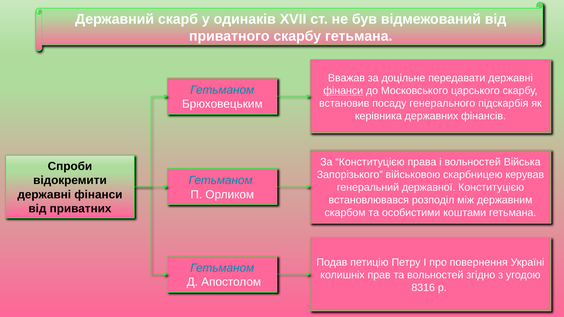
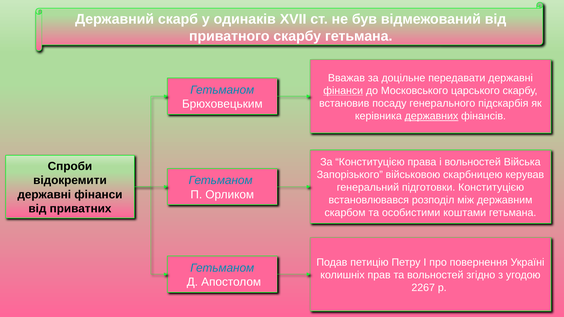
державних underline: none -> present
державної: державної -> підготовки
8316: 8316 -> 2267
